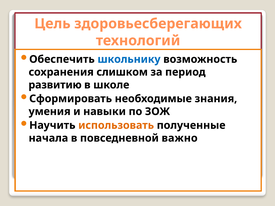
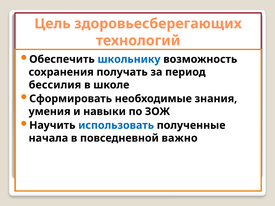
слишком: слишком -> получать
развитию: развитию -> бессилия
использовать colour: orange -> blue
